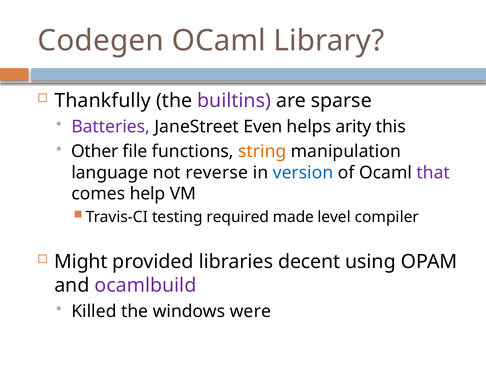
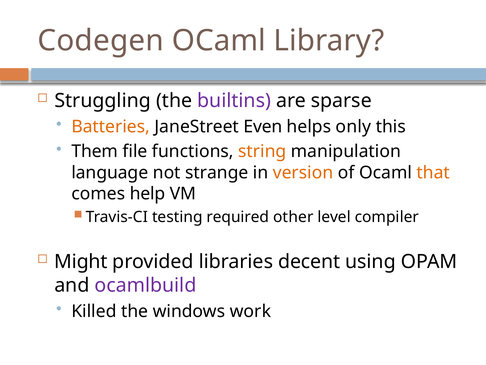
Thankfully: Thankfully -> Struggling
Batteries colour: purple -> orange
arity: arity -> only
Other: Other -> Them
reverse: reverse -> strange
version colour: blue -> orange
that colour: purple -> orange
made: made -> other
were: were -> work
